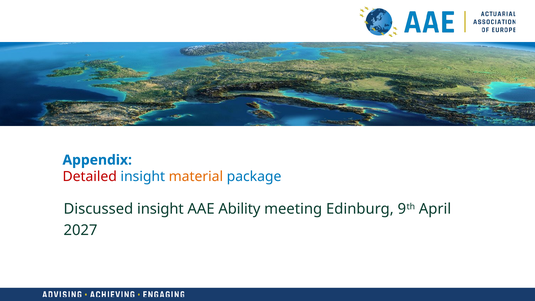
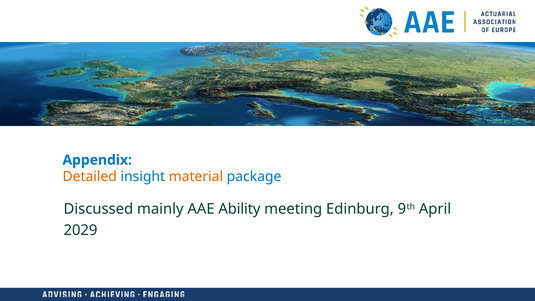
Detailed colour: red -> orange
Discussed insight: insight -> mainly
2027: 2027 -> 2029
